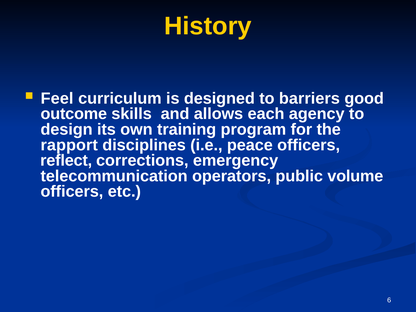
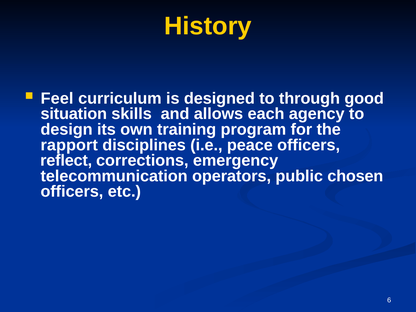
barriers: barriers -> through
outcome: outcome -> situation
volume: volume -> chosen
